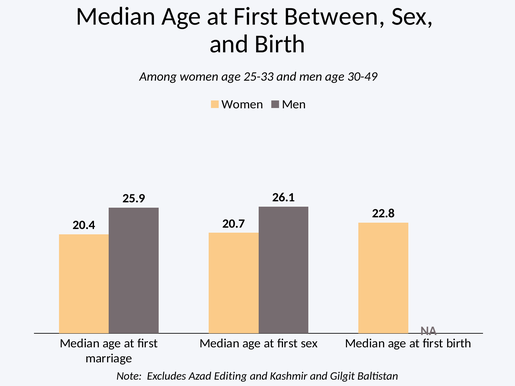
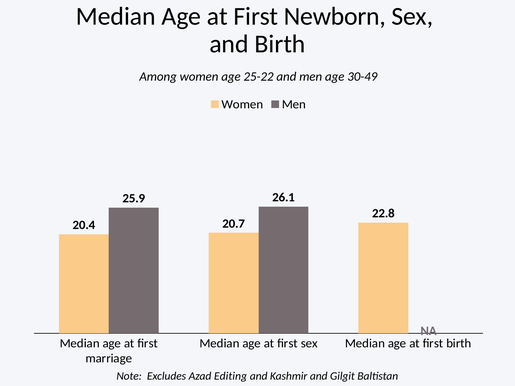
Between: Between -> Newborn
25-33: 25-33 -> 25-22
